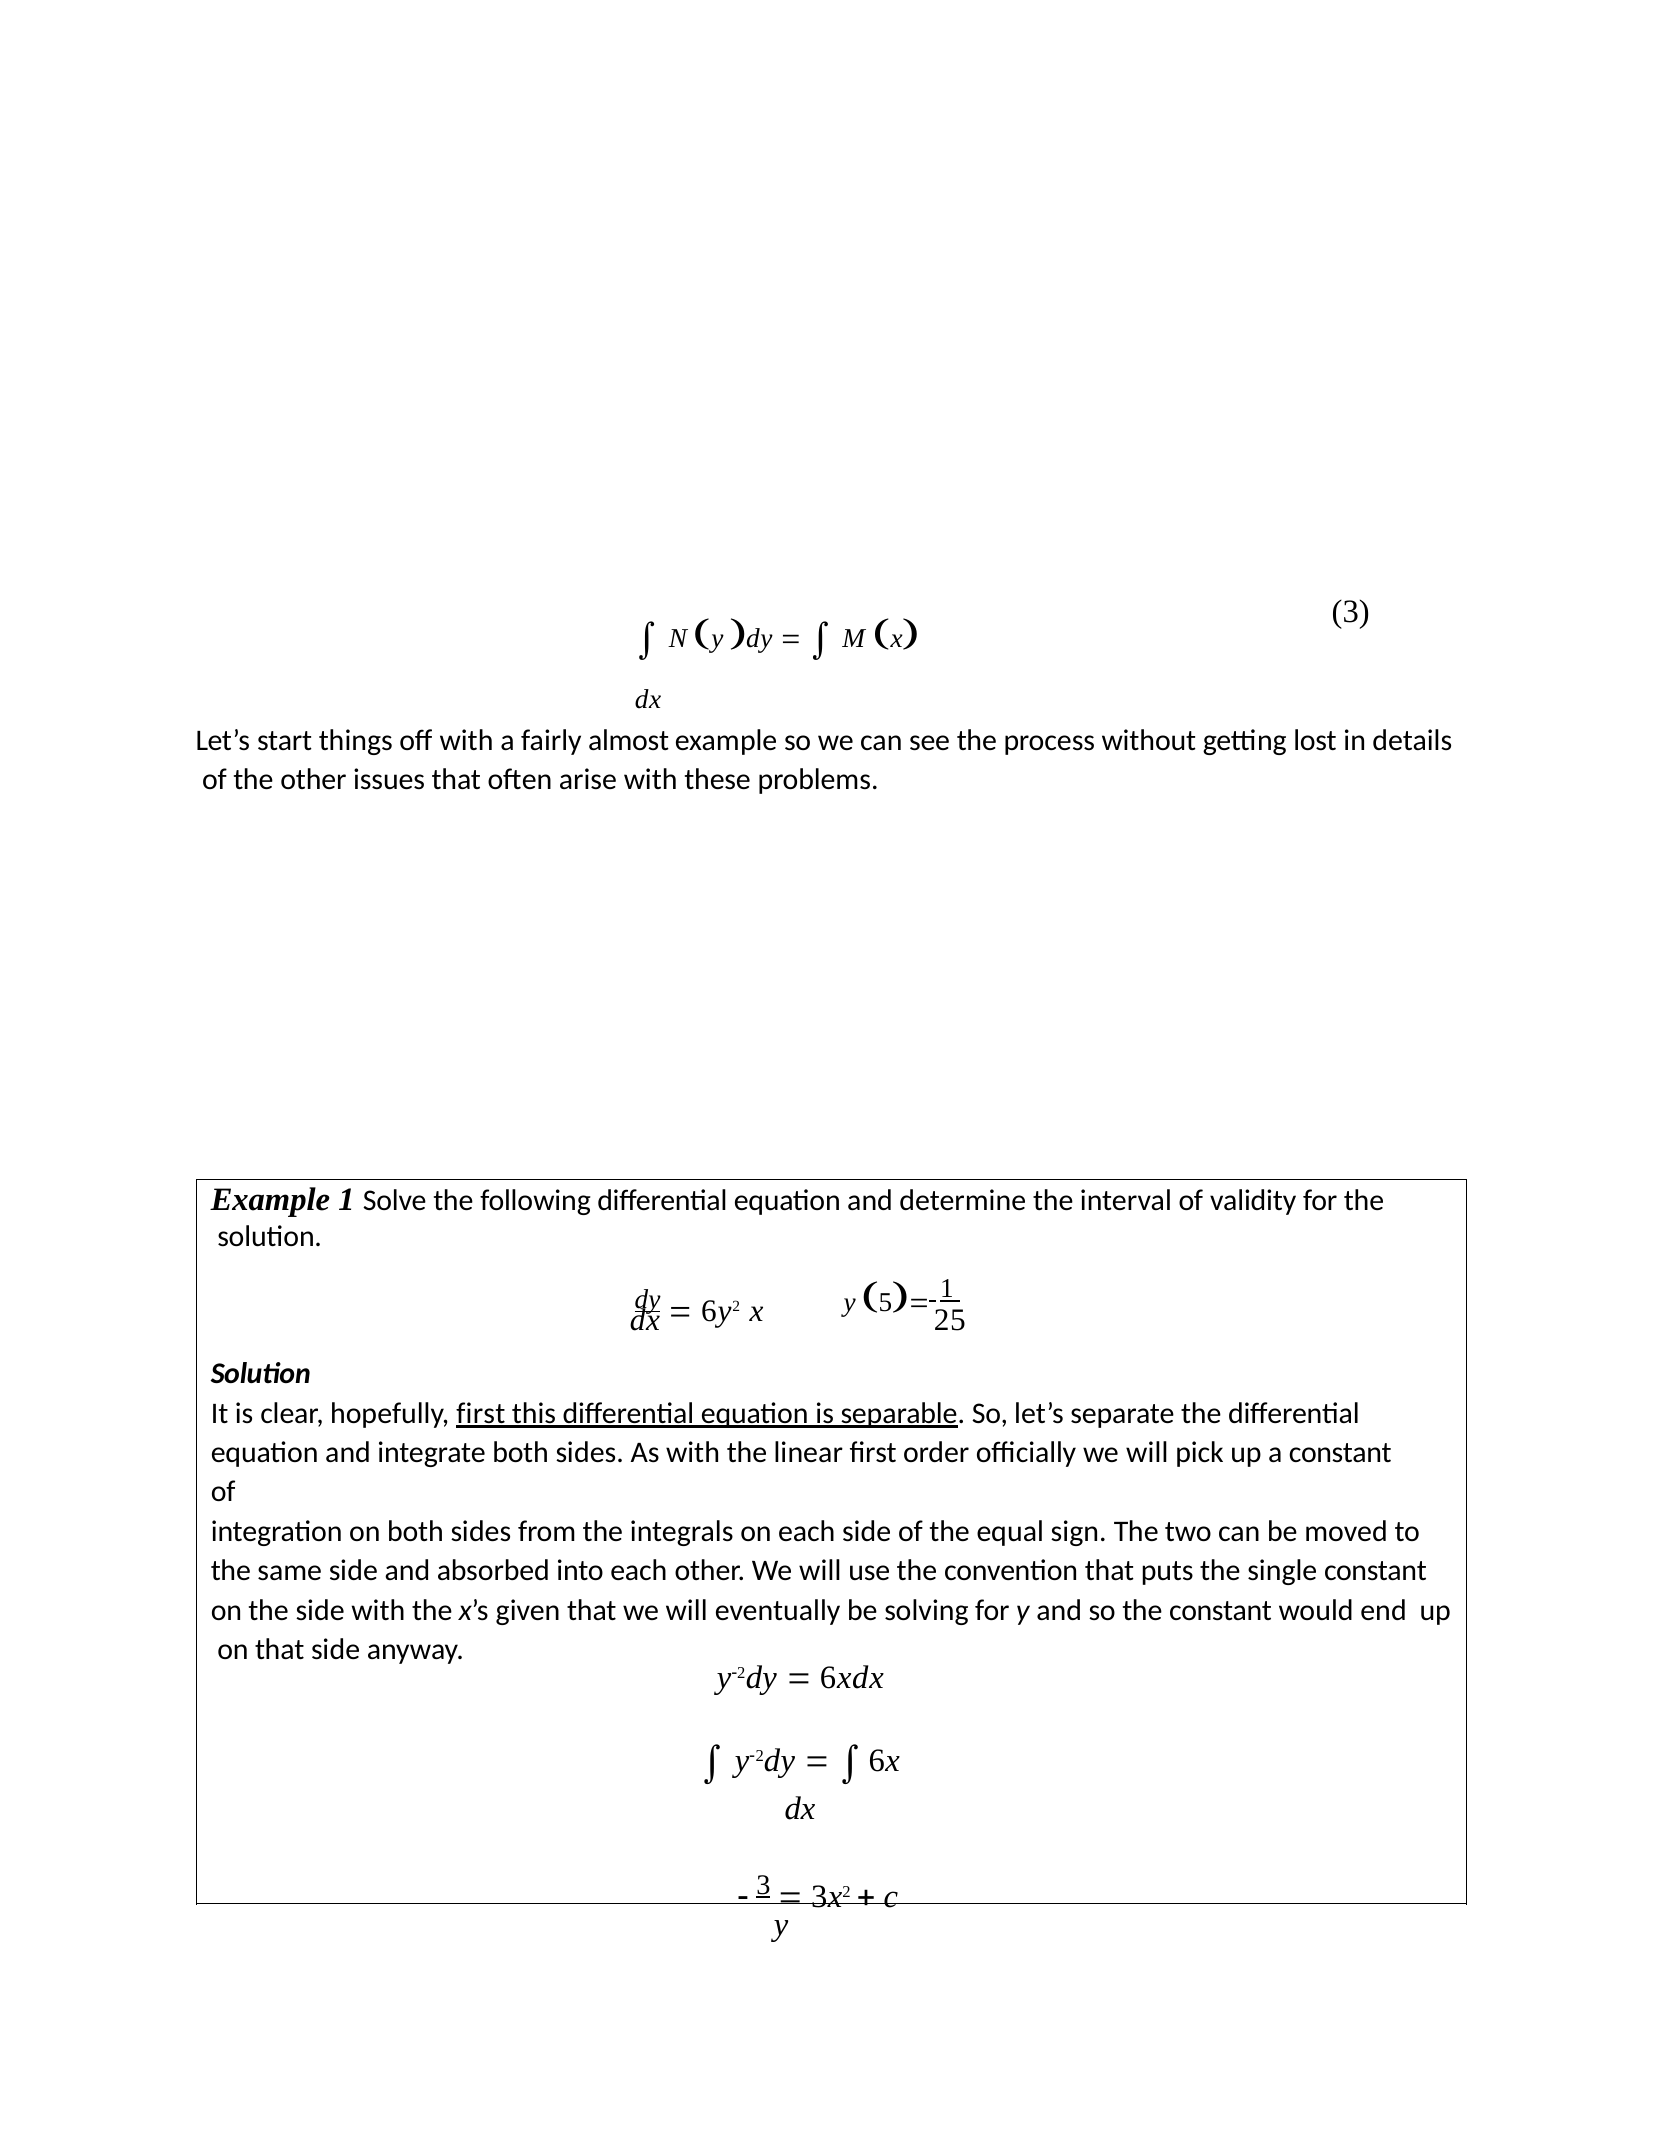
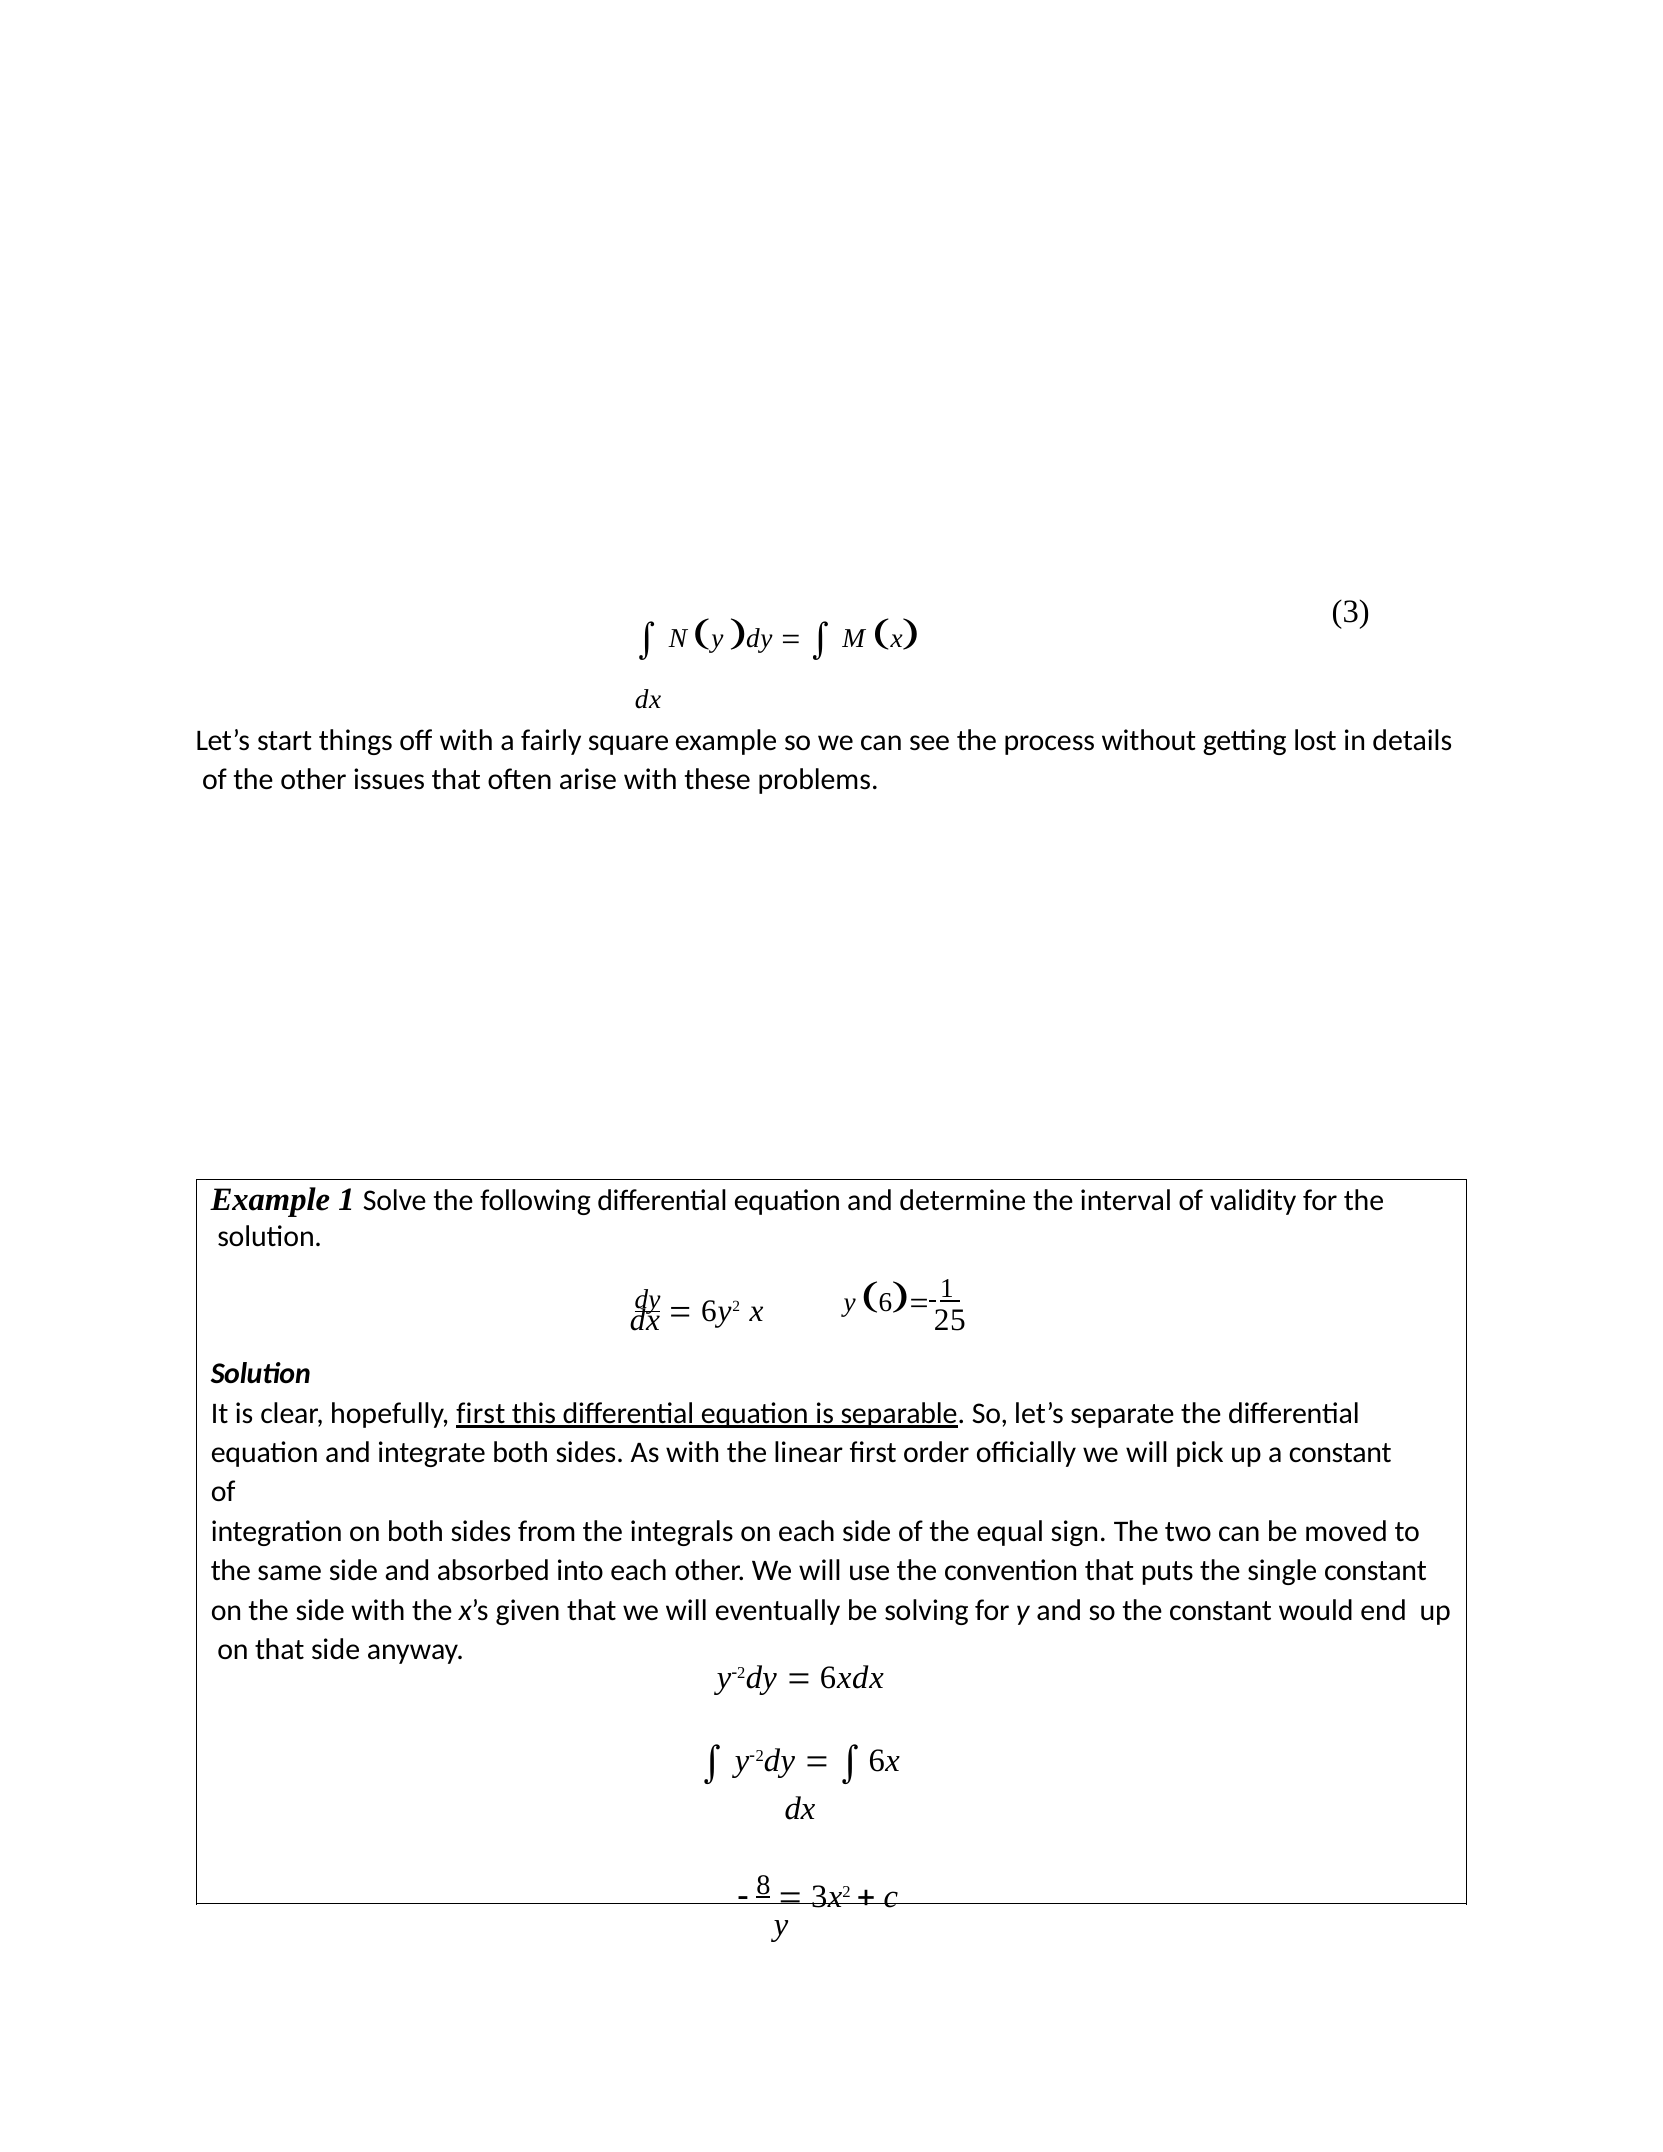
almost: almost -> square
5: 5 -> 6
3 at (764, 1885): 3 -> 8
